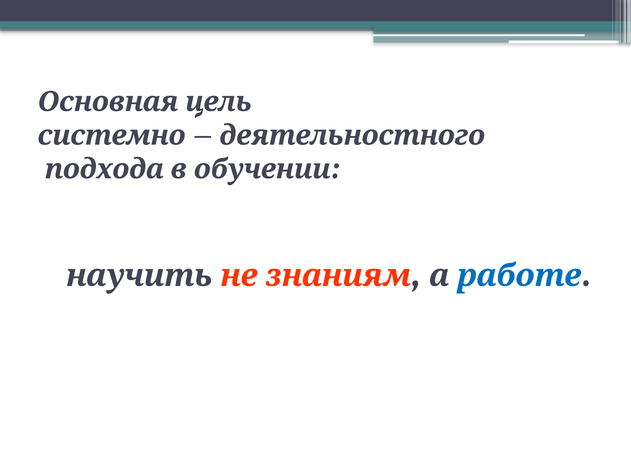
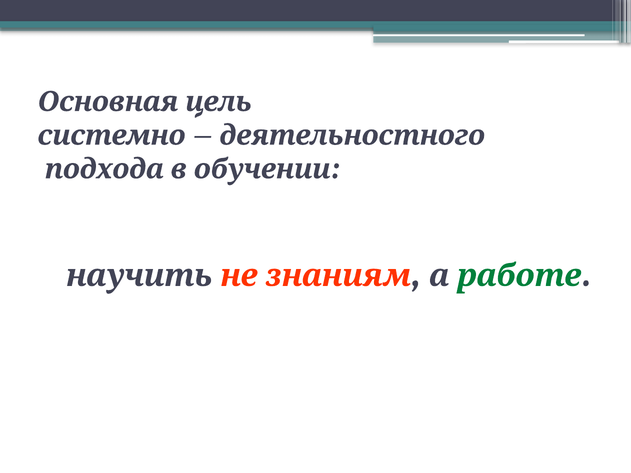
работе colour: blue -> green
